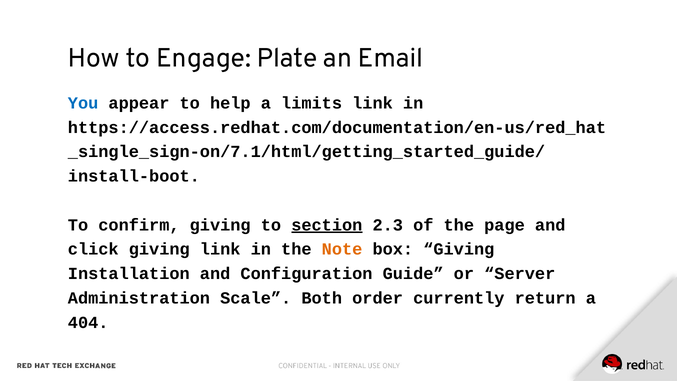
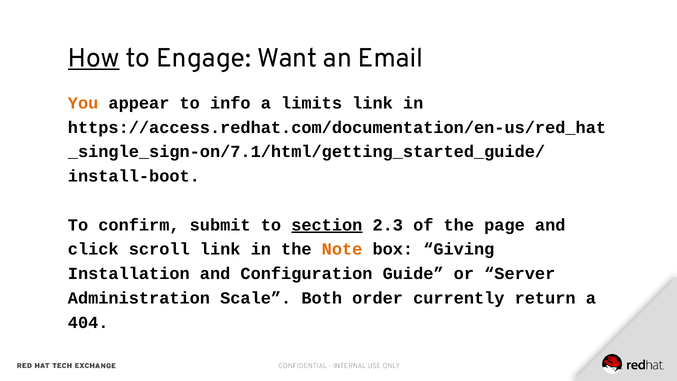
How underline: none -> present
Plate: Plate -> Want
You colour: blue -> orange
help: help -> info
confirm giving: giving -> submit
click giving: giving -> scroll
